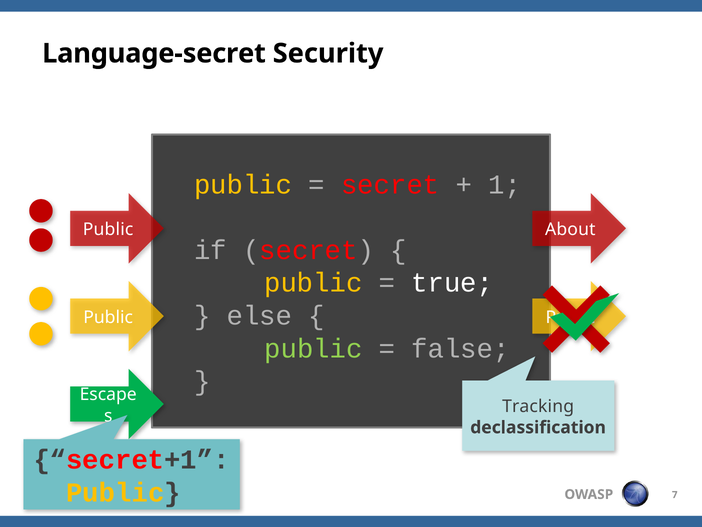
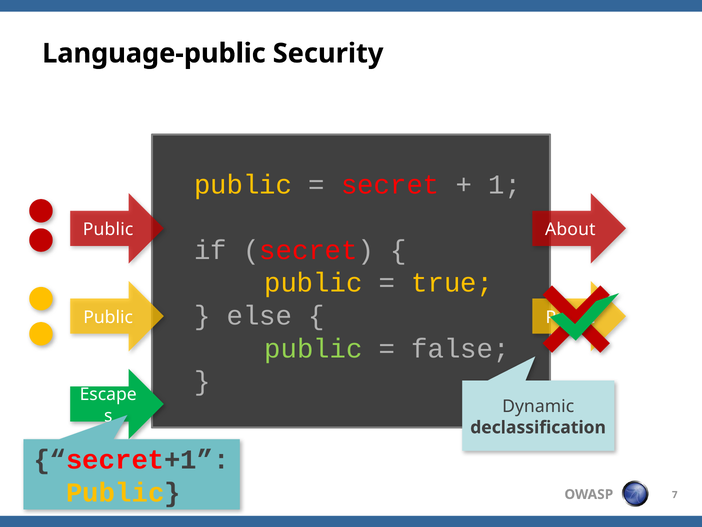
Language-secret: Language-secret -> Language-public
true colour: white -> yellow
Tracking: Tracking -> Dynamic
